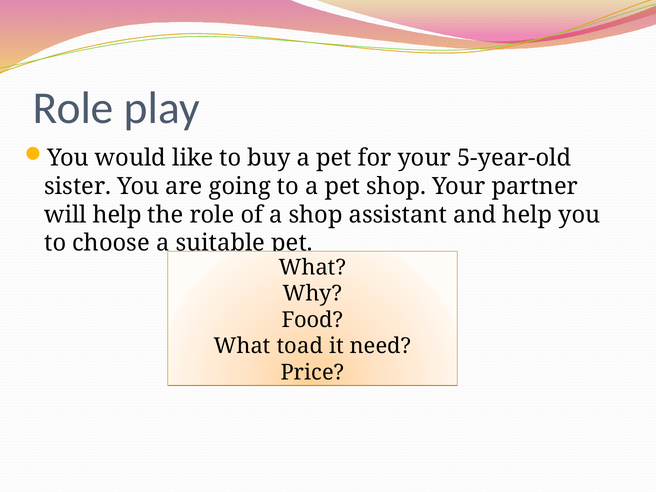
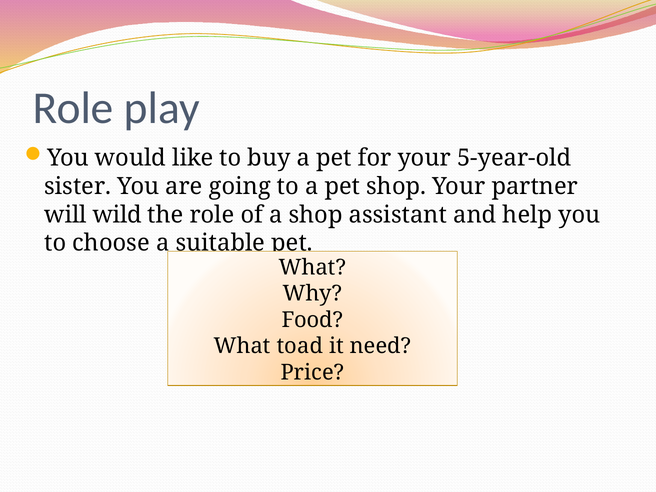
will help: help -> wild
